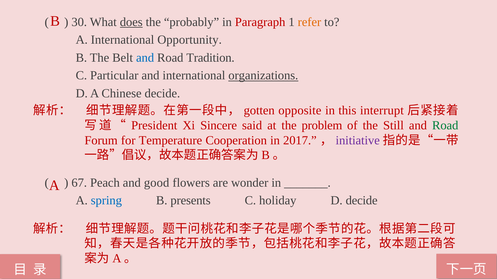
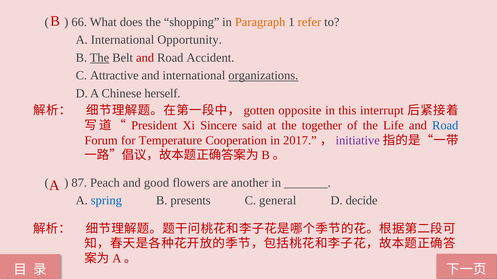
30: 30 -> 66
does underline: present -> none
probably: probably -> shopping
Paragraph colour: red -> orange
The at (100, 58) underline: none -> present
and at (145, 58) colour: blue -> red
Tradition: Tradition -> Accident
Particular: Particular -> Attractive
Chinese decide: decide -> herself
problem: problem -> together
Still: Still -> Life
Road at (445, 126) colour: green -> blue
67: 67 -> 87
wonder: wonder -> another
holiday: holiday -> general
